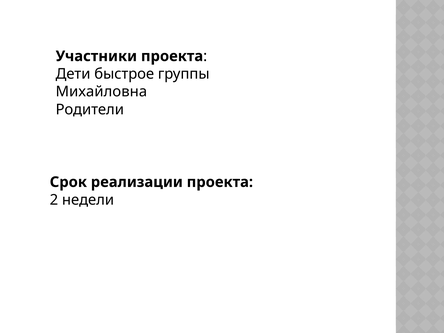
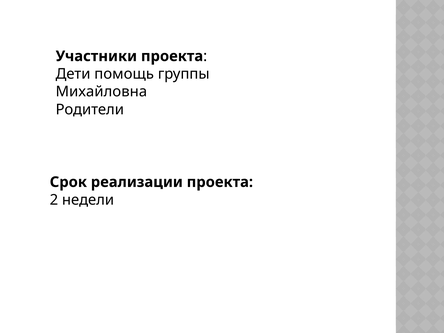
быстрое: быстрое -> помощь
